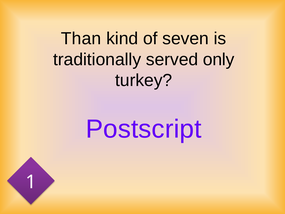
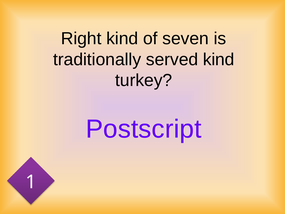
Than: Than -> Right
served only: only -> kind
